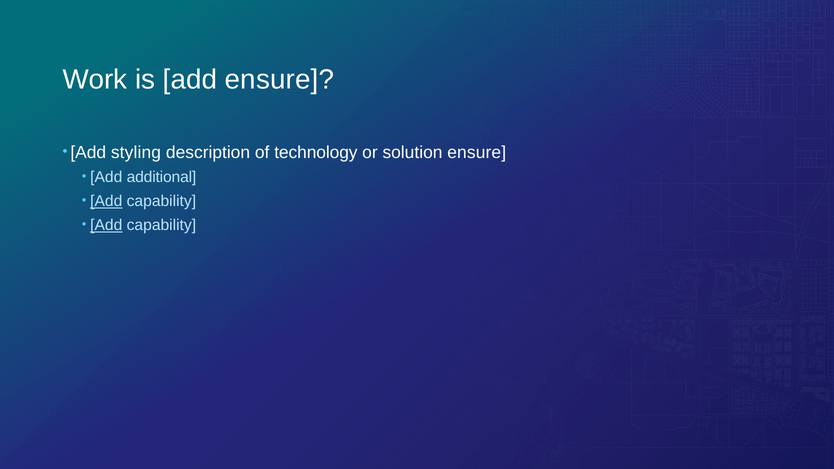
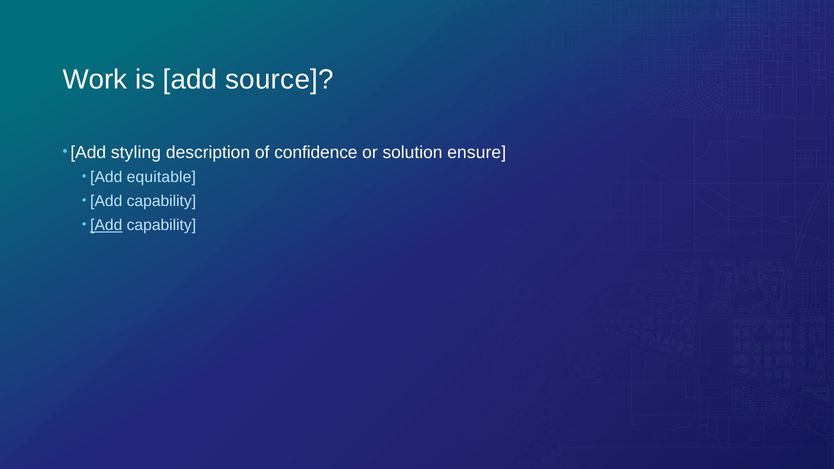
add ensure: ensure -> source
technology: technology -> confidence
additional: additional -> equitable
Add at (106, 201) underline: present -> none
